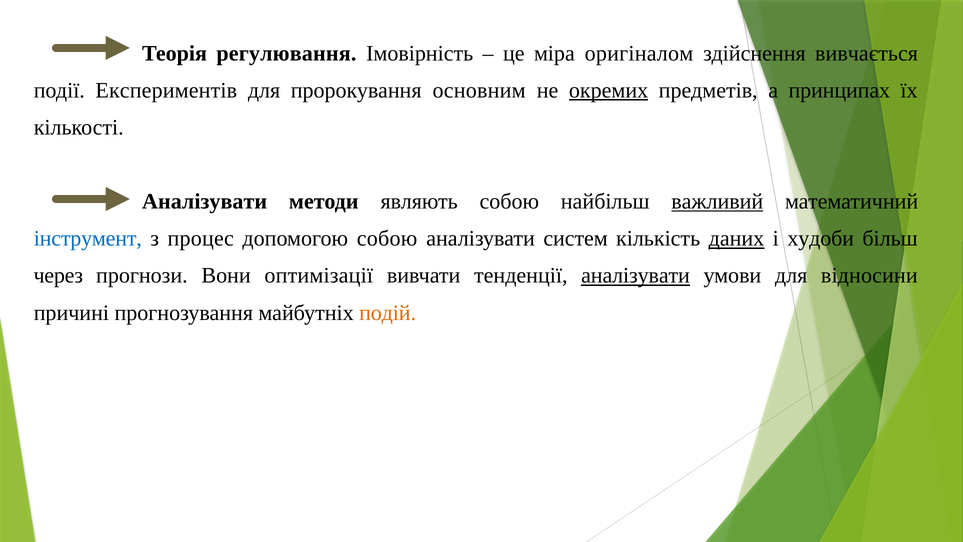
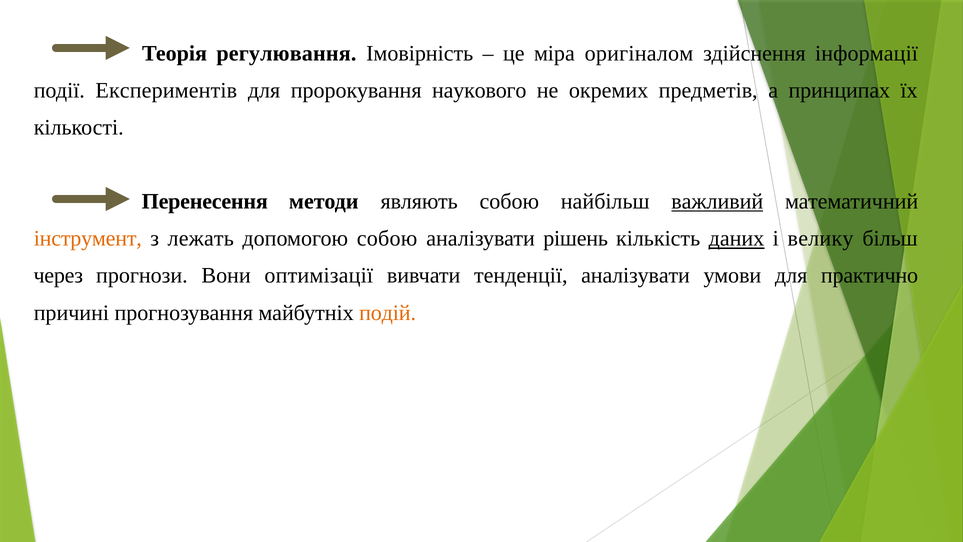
вивчається: вивчається -> інформації
основним: основним -> наукового
окремих underline: present -> none
Аналізувати at (205, 201): Аналізувати -> Перенесення
інструмент colour: blue -> orange
процес: процес -> лежать
систем: систем -> рішень
худоби: худоби -> велику
аналізувати at (636, 276) underline: present -> none
відносини: відносини -> практично
